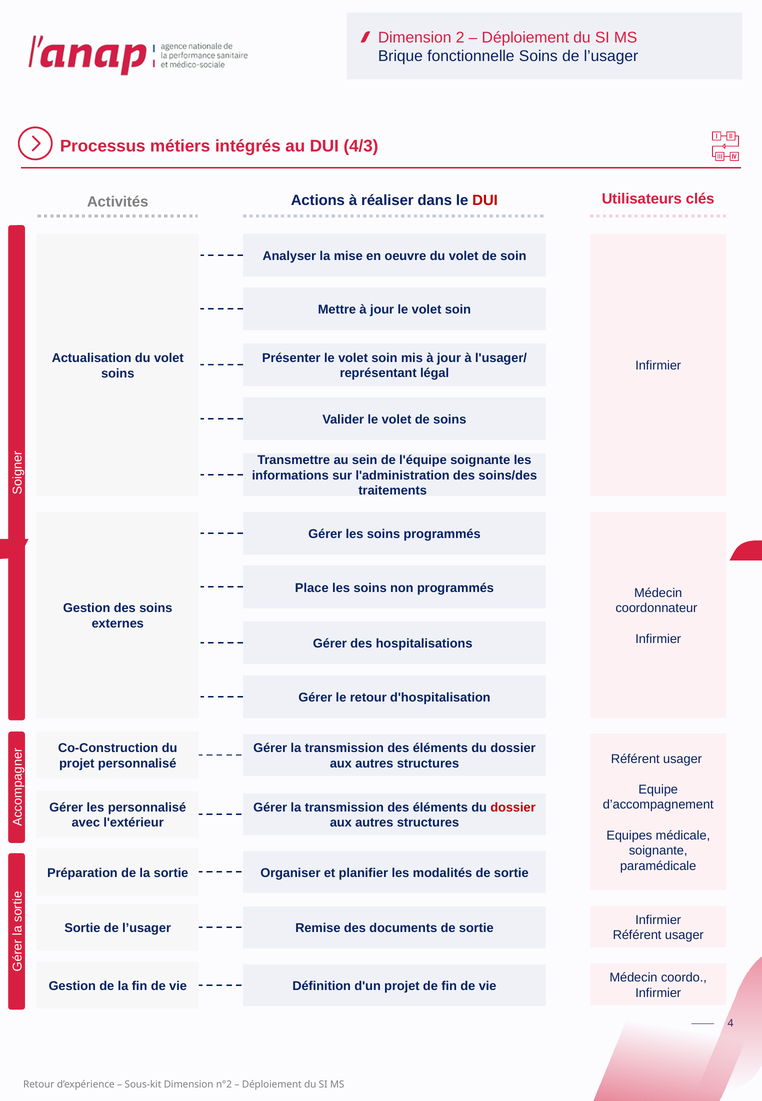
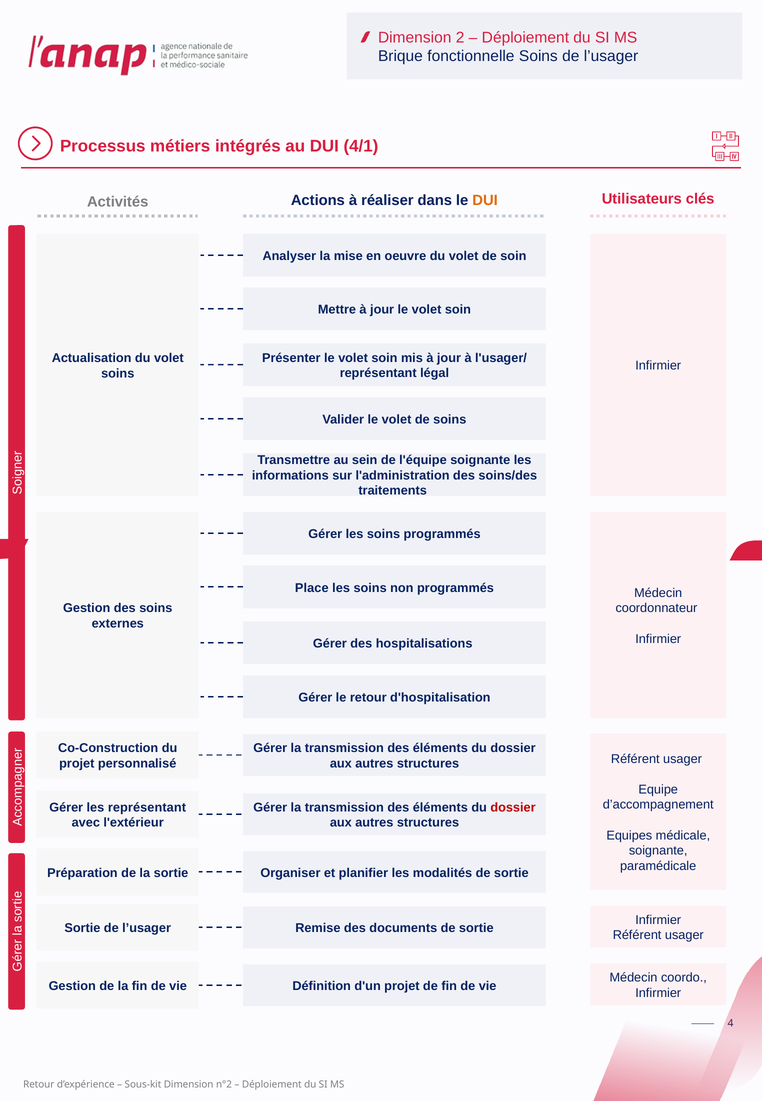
4/3: 4/3 -> 4/1
DUI at (485, 200) colour: red -> orange
les personnalisé: personnalisé -> représentant
